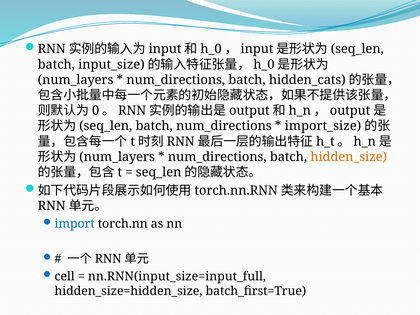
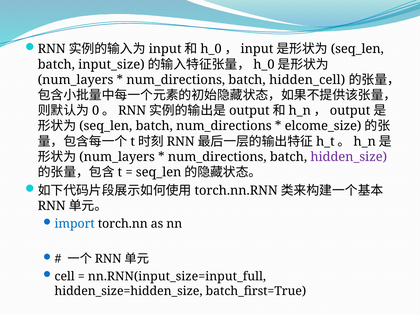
hidden_cats: hidden_cats -> hidden_cell
import_size: import_size -> elcome_size
hidden_size colour: orange -> purple
